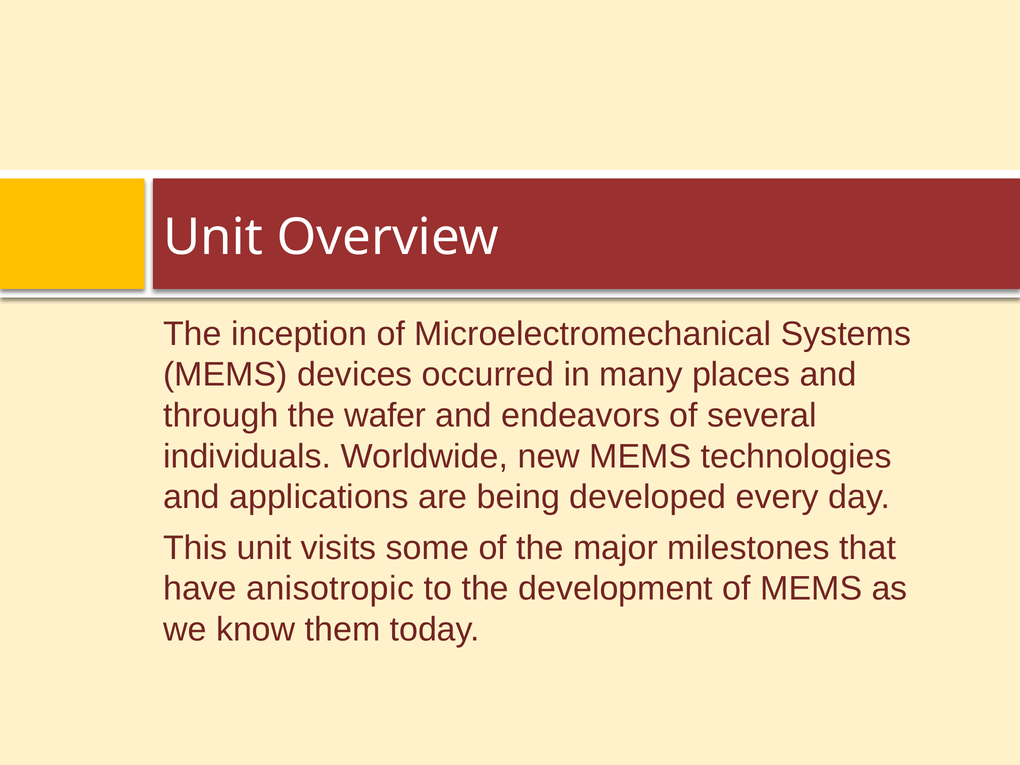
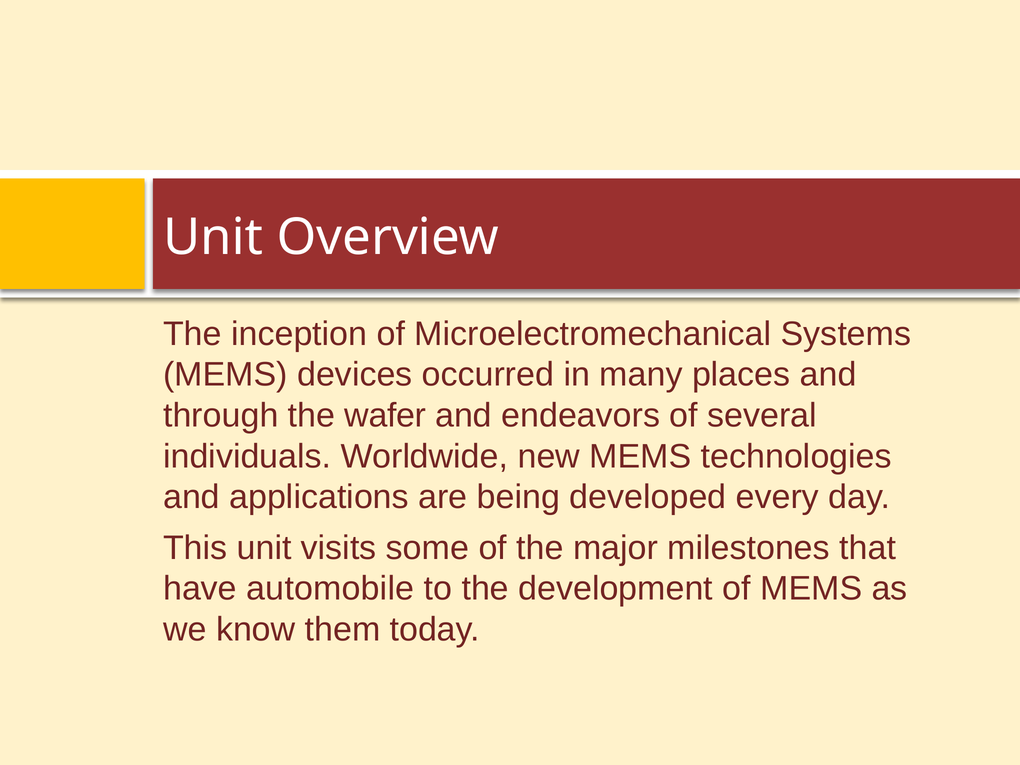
anisotropic: anisotropic -> automobile
